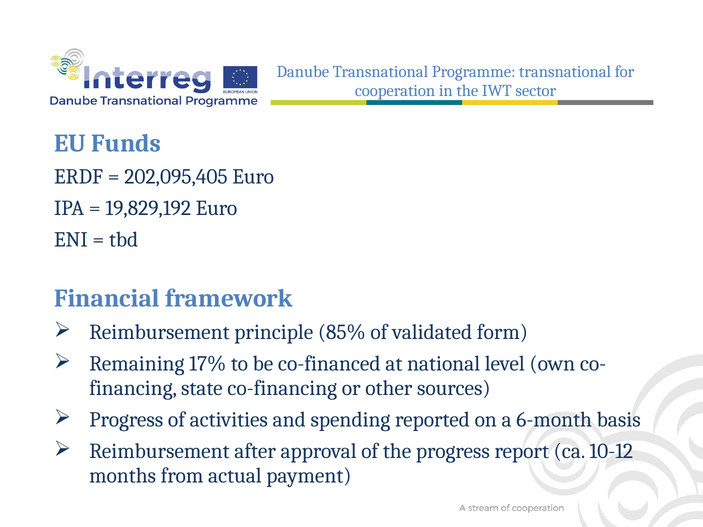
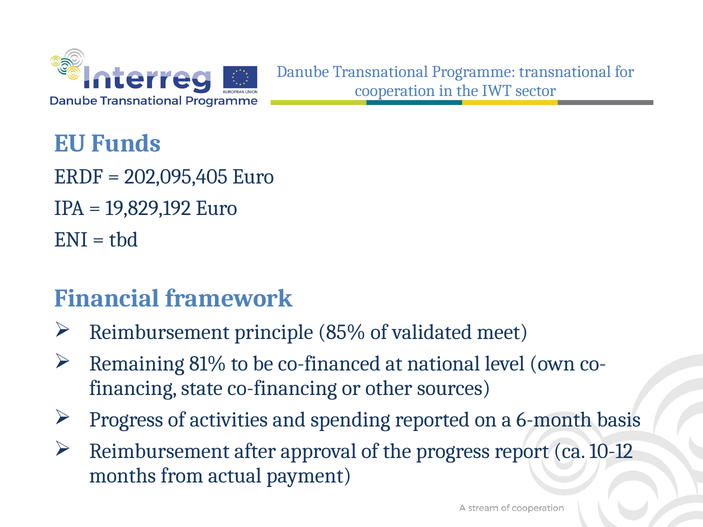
form: form -> meet
17%: 17% -> 81%
